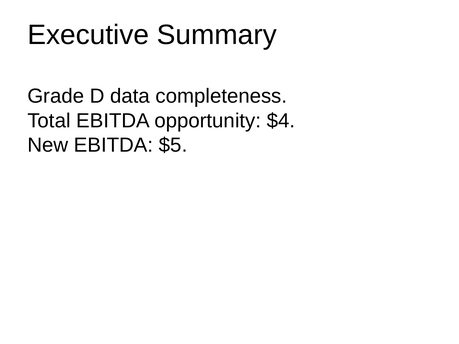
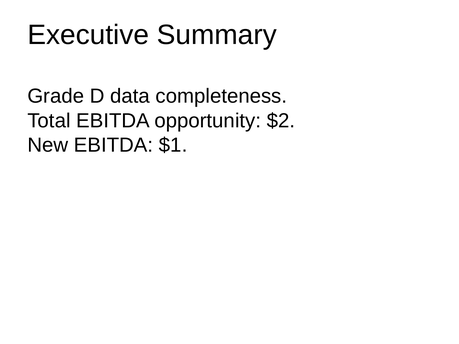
$4: $4 -> $2
$5: $5 -> $1
